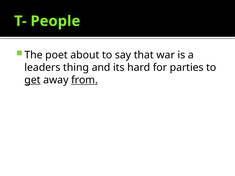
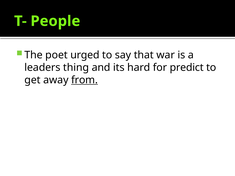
about: about -> urged
parties: parties -> predict
get underline: present -> none
